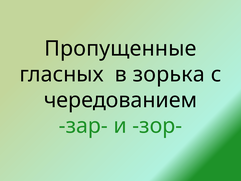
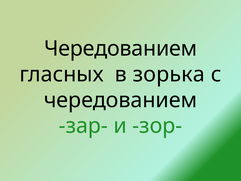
Пропущенные at (120, 49): Пропущенные -> Чередованием
